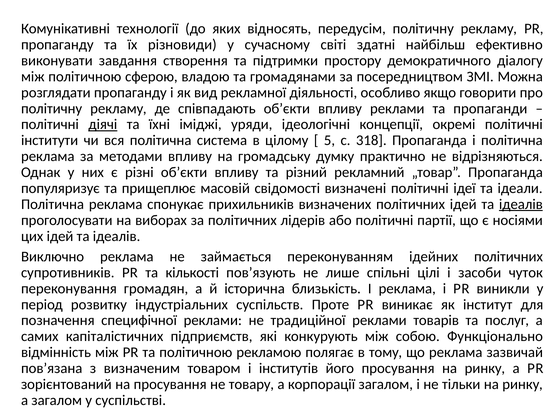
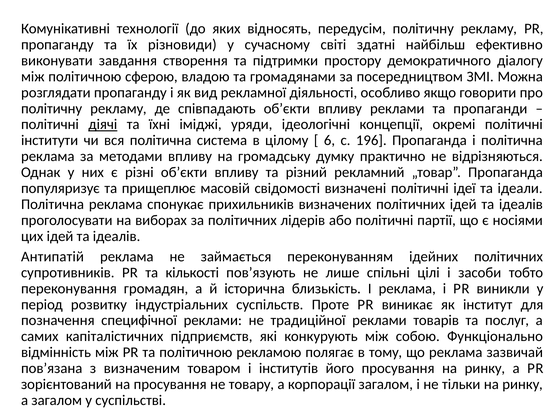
5: 5 -> 6
318: 318 -> 196
ідеалів at (521, 204) underline: present -> none
Виключно: Виключно -> Антипатій
чуток: чуток -> тобто
